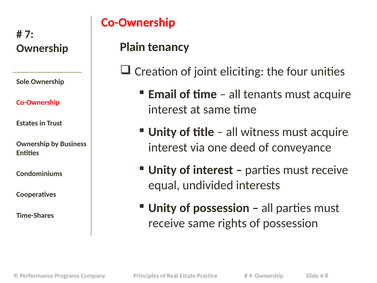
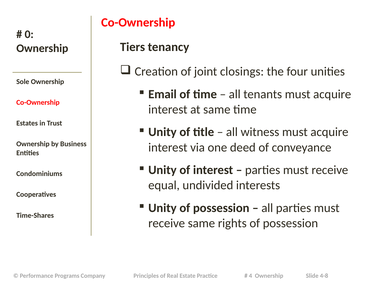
7: 7 -> 0
Plain: Plain -> Tiers
eliciting: eliciting -> closings
